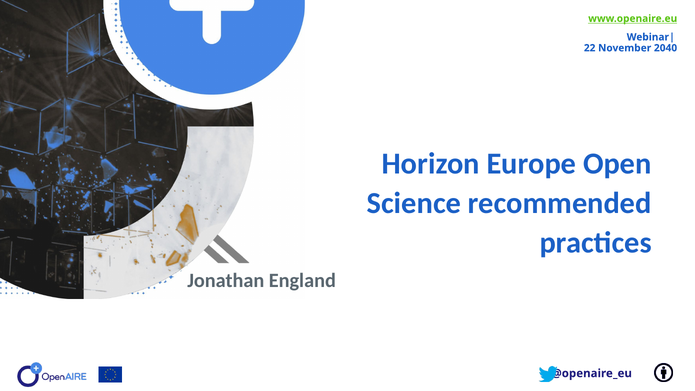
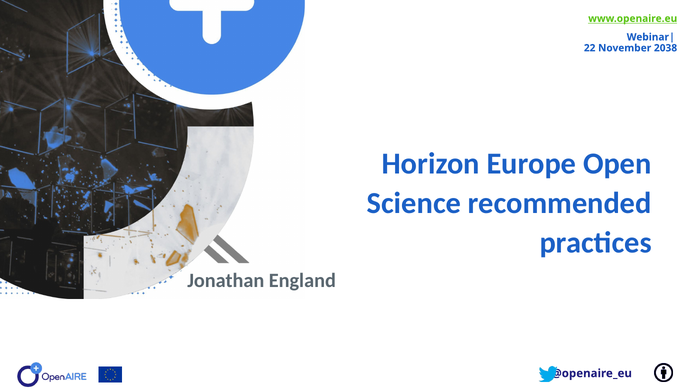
2040: 2040 -> 2038
